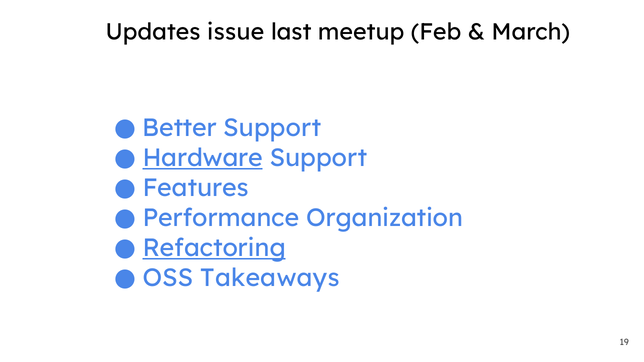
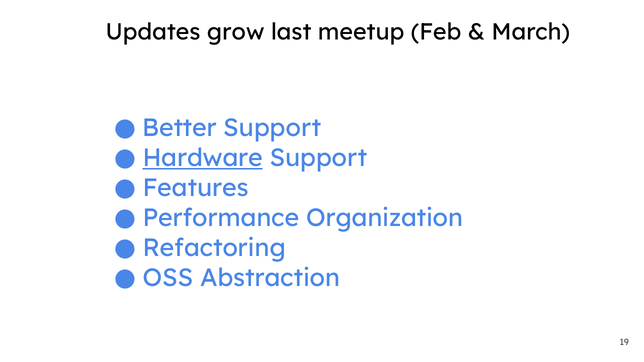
issue: issue -> grow
Refactoring underline: present -> none
Takeaways: Takeaways -> Abstraction
